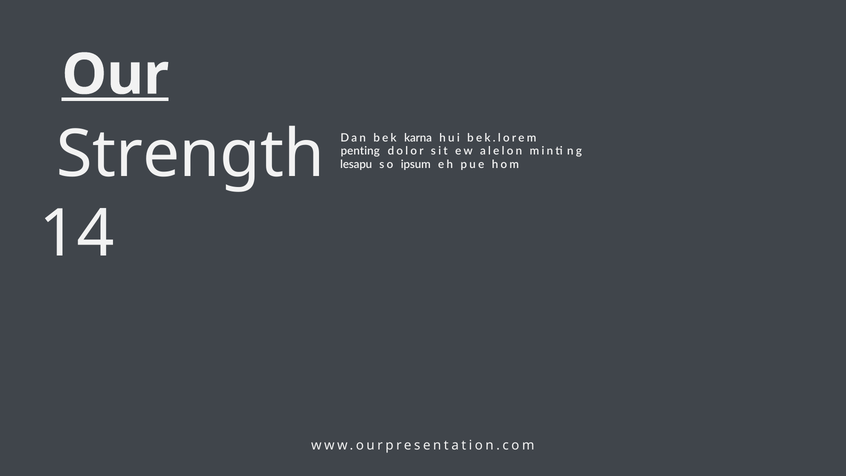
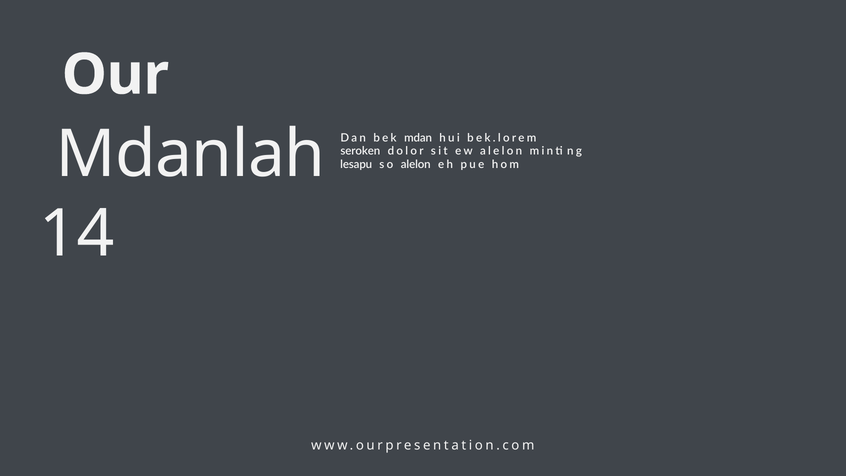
Our underline: present -> none
karna: karna -> mdan
Strength: Strength -> Mdanlah
penting: penting -> seroken
so ipsum: ipsum -> alelon
